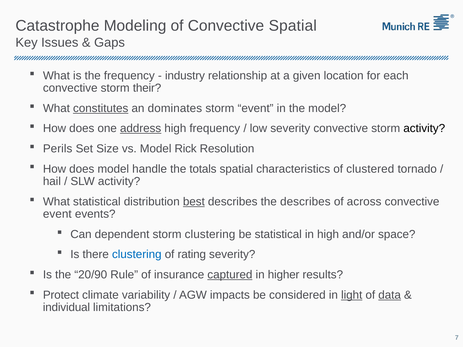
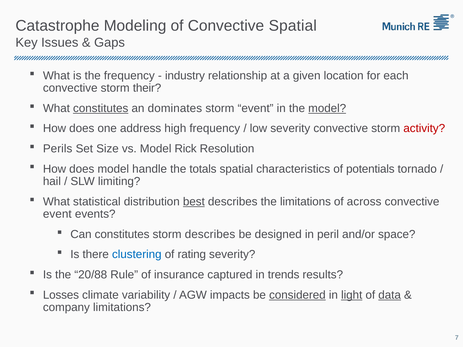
model at (327, 108) underline: none -> present
address underline: present -> none
activity at (424, 129) colour: black -> red
clustered: clustered -> potentials
SLW activity: activity -> limiting
the describes: describes -> limitations
Can dependent: dependent -> constitutes
storm clustering: clustering -> describes
be statistical: statistical -> designed
in high: high -> peril
20/90: 20/90 -> 20/88
captured underline: present -> none
higher: higher -> trends
Protect: Protect -> Losses
considered underline: none -> present
individual: individual -> company
